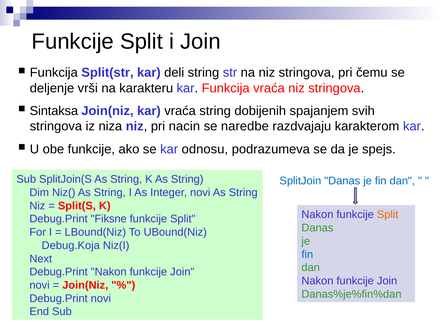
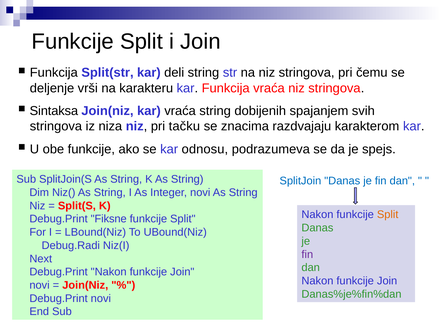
nacin: nacin -> tačku
naredbe: naredbe -> znacima
Debug.Koja: Debug.Koja -> Debug.Radi
fin at (307, 255) colour: blue -> purple
